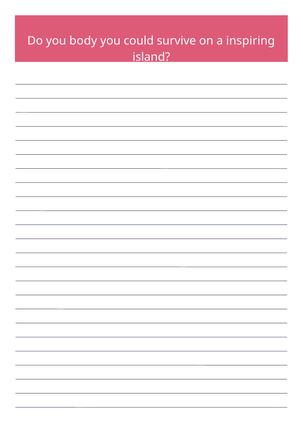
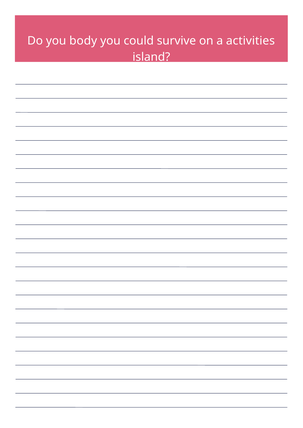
inspiring: inspiring -> activities
